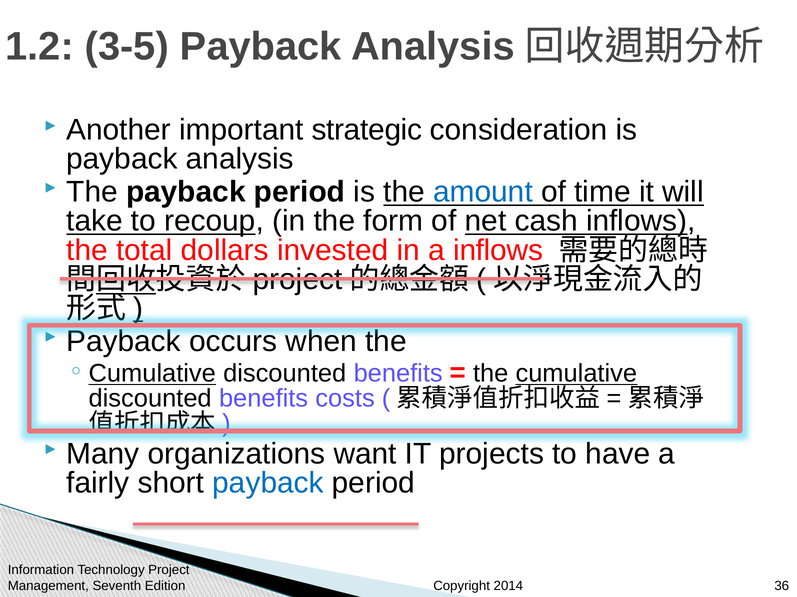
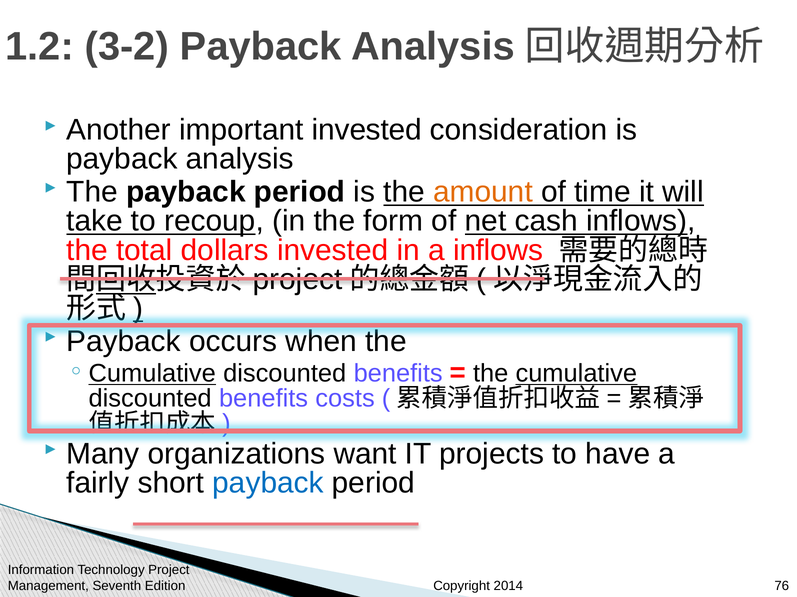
3-5: 3-5 -> 3-2
important strategic: strategic -> invested
amount colour: blue -> orange
36: 36 -> 76
